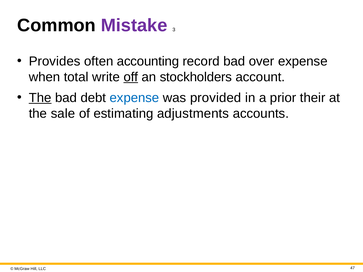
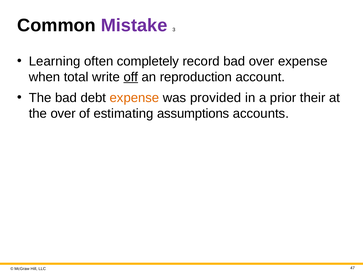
Provides: Provides -> Learning
accounting: accounting -> completely
stockholders: stockholders -> reproduction
The at (40, 98) underline: present -> none
expense at (134, 98) colour: blue -> orange
the sale: sale -> over
adjustments: adjustments -> assumptions
